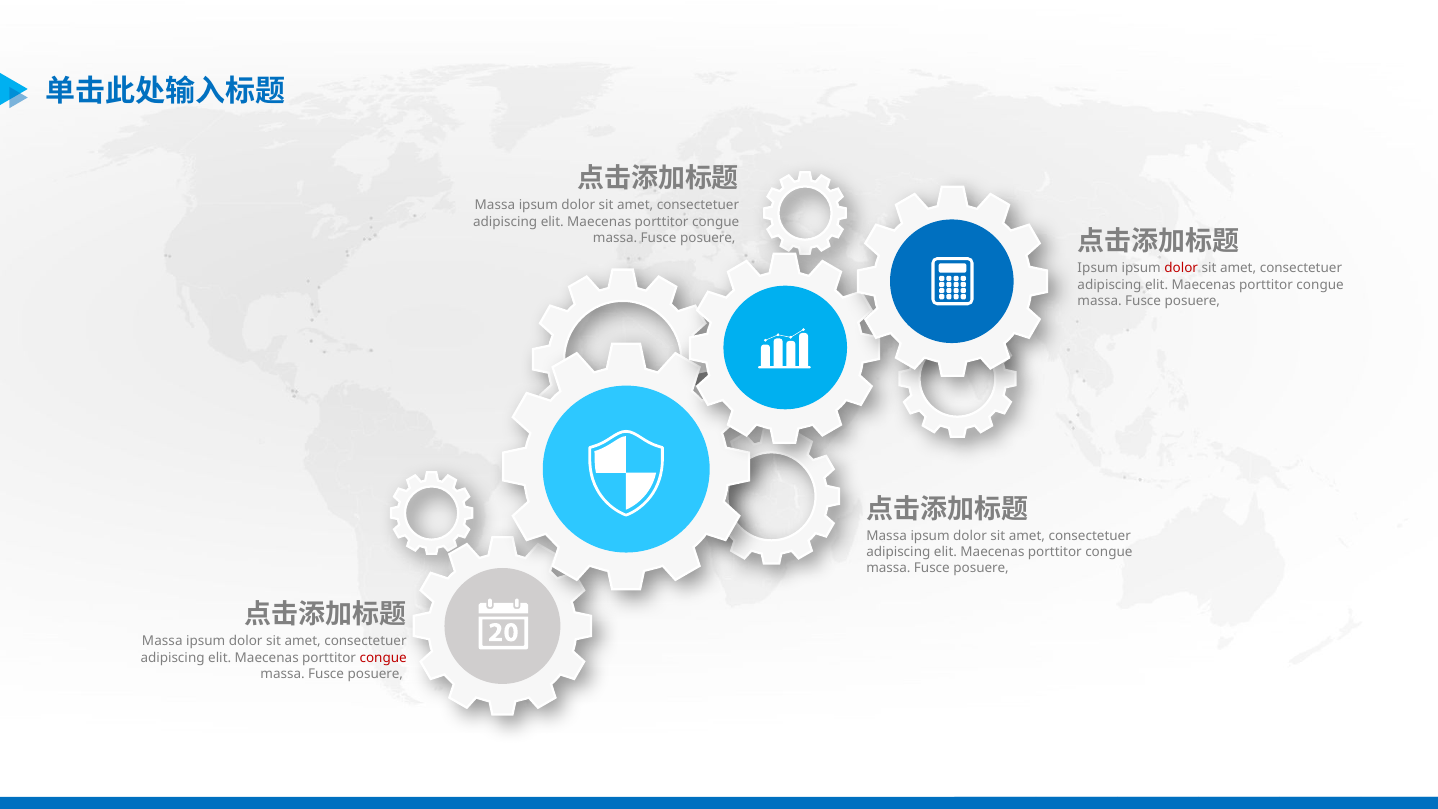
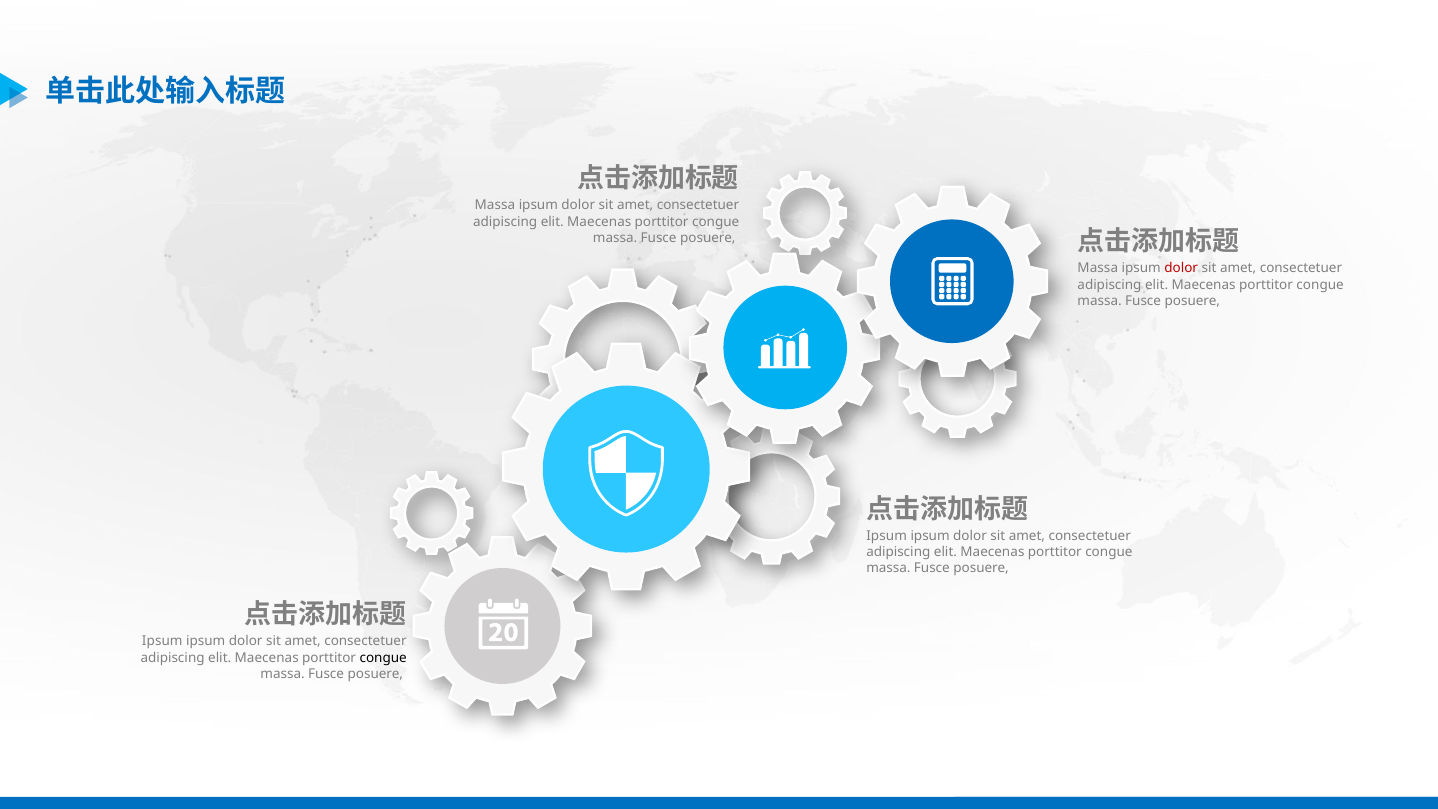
Ipsum at (1098, 268): Ipsum -> Massa
Massa at (887, 536): Massa -> Ipsum
Massa at (162, 641): Massa -> Ipsum
congue at (383, 658) colour: red -> black
